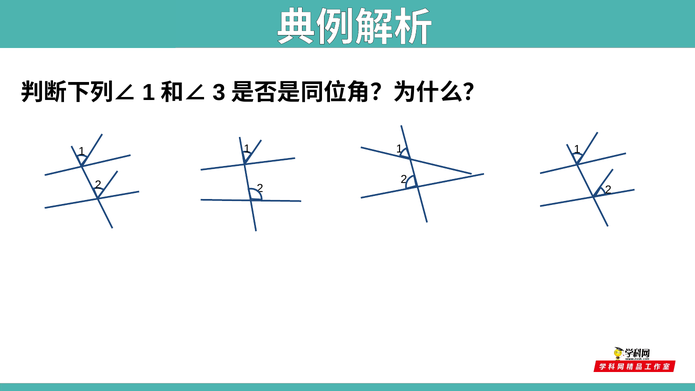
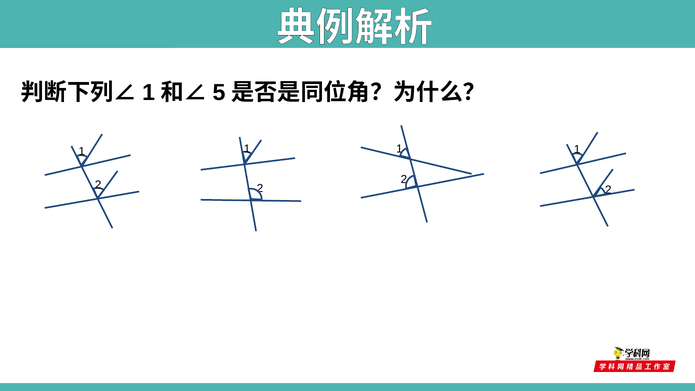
3: 3 -> 5
